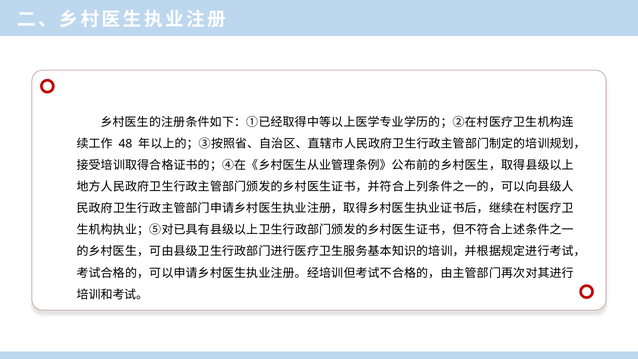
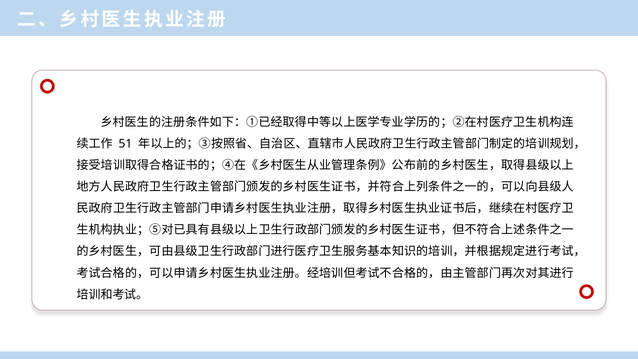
48: 48 -> 51
